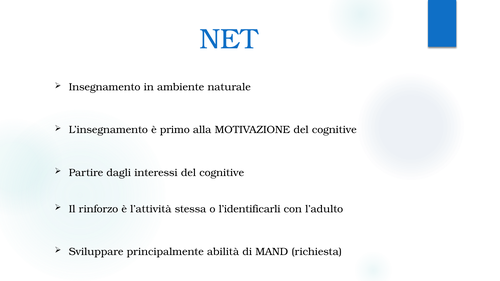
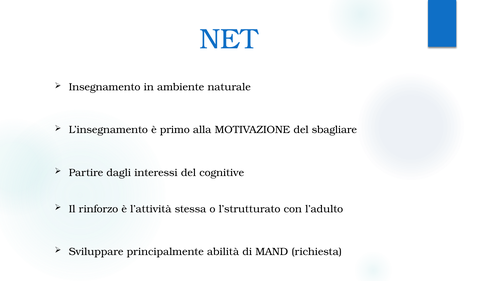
MOTIVAZIONE del cognitive: cognitive -> sbagliare
l’identificarli: l’identificarli -> l’strutturato
